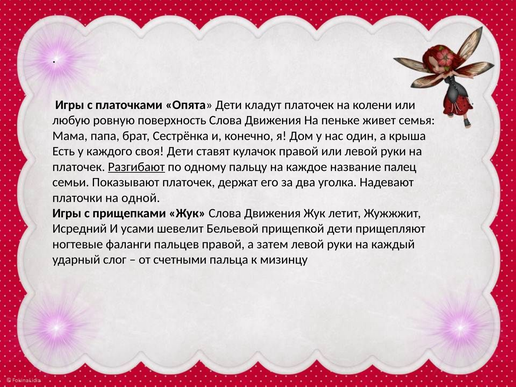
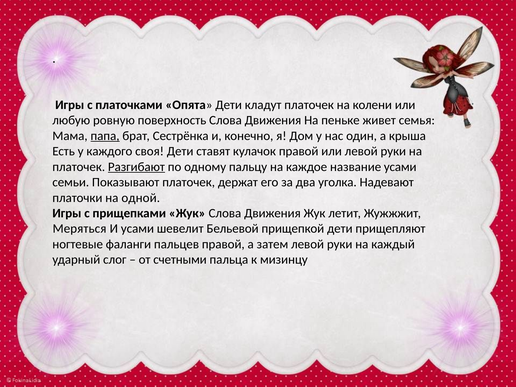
папа underline: none -> present
название палец: палец -> усами
Исредний: Исредний -> Меряться
